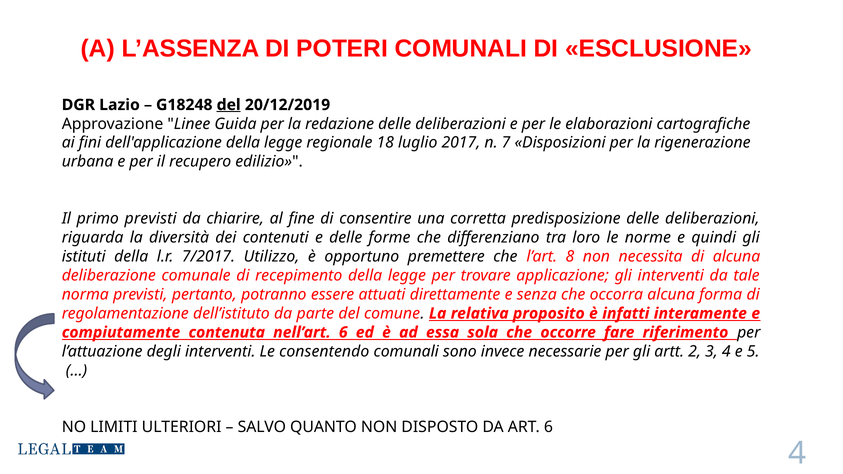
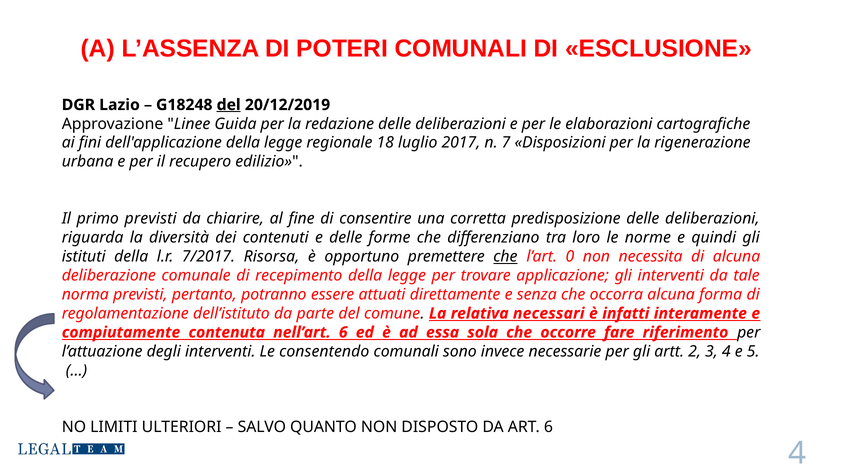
Utilizzo: Utilizzo -> Risorsa
che at (505, 257) underline: none -> present
8: 8 -> 0
proposito: proposito -> necessari
